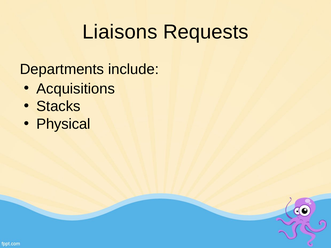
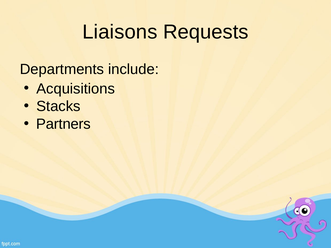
Physical: Physical -> Partners
